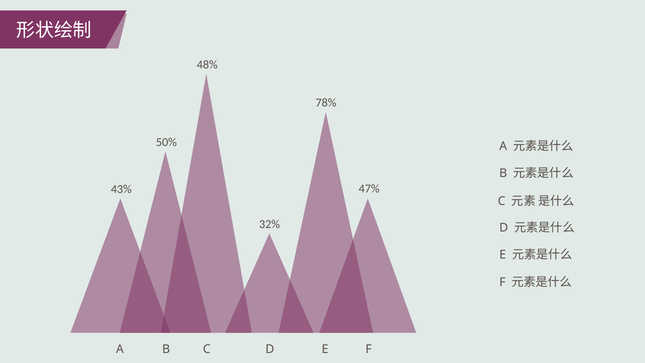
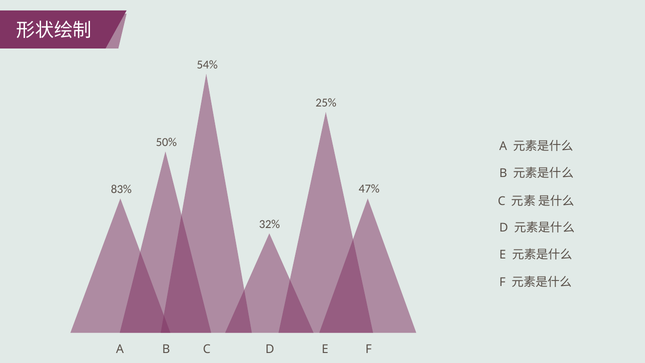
48%: 48% -> 54%
78%: 78% -> 25%
43%: 43% -> 83%
